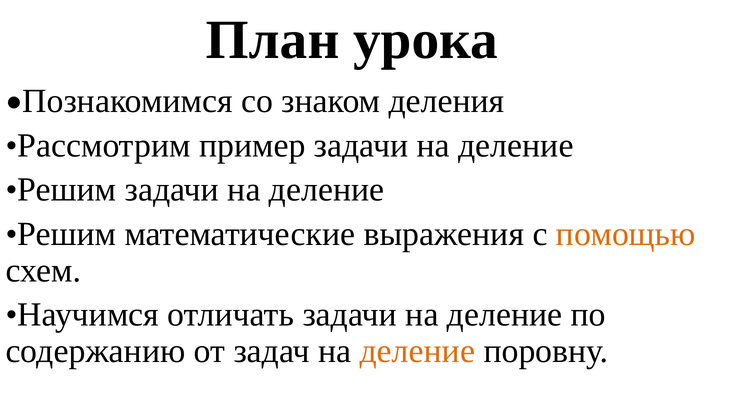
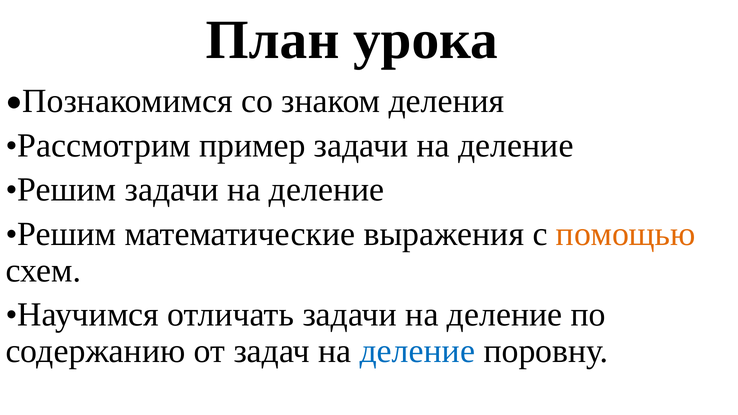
деление at (417, 351) colour: orange -> blue
